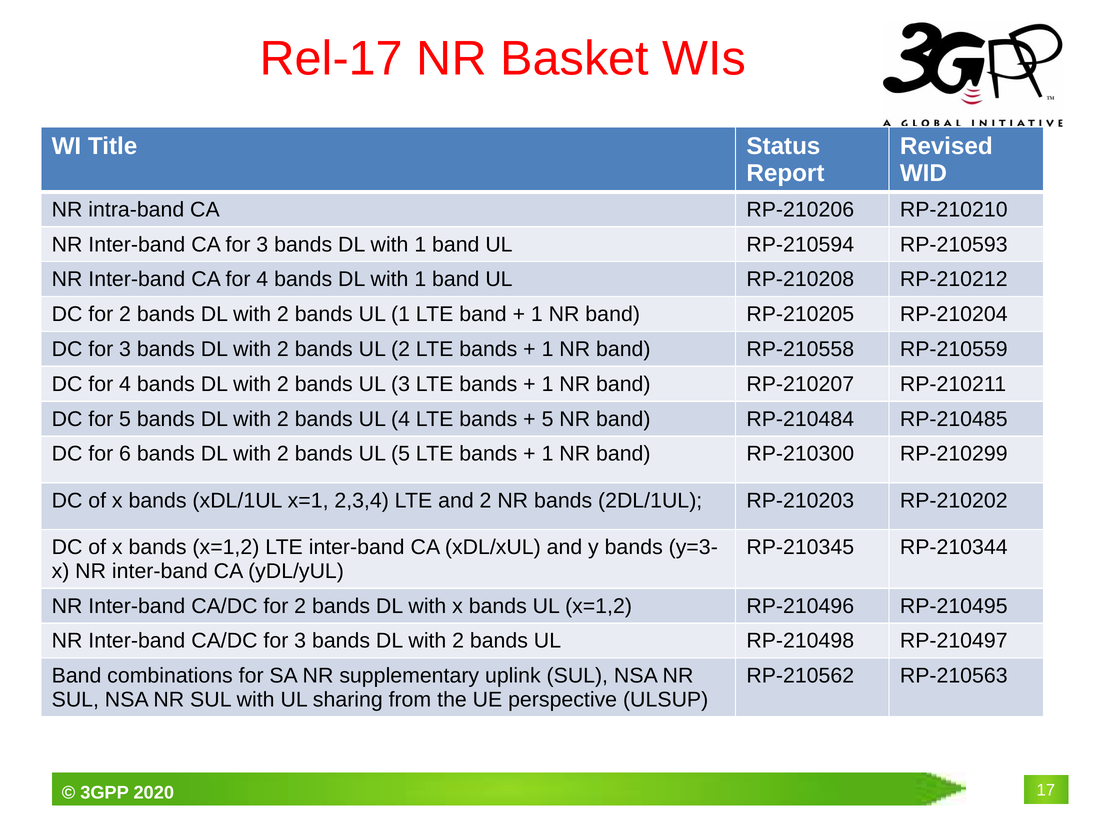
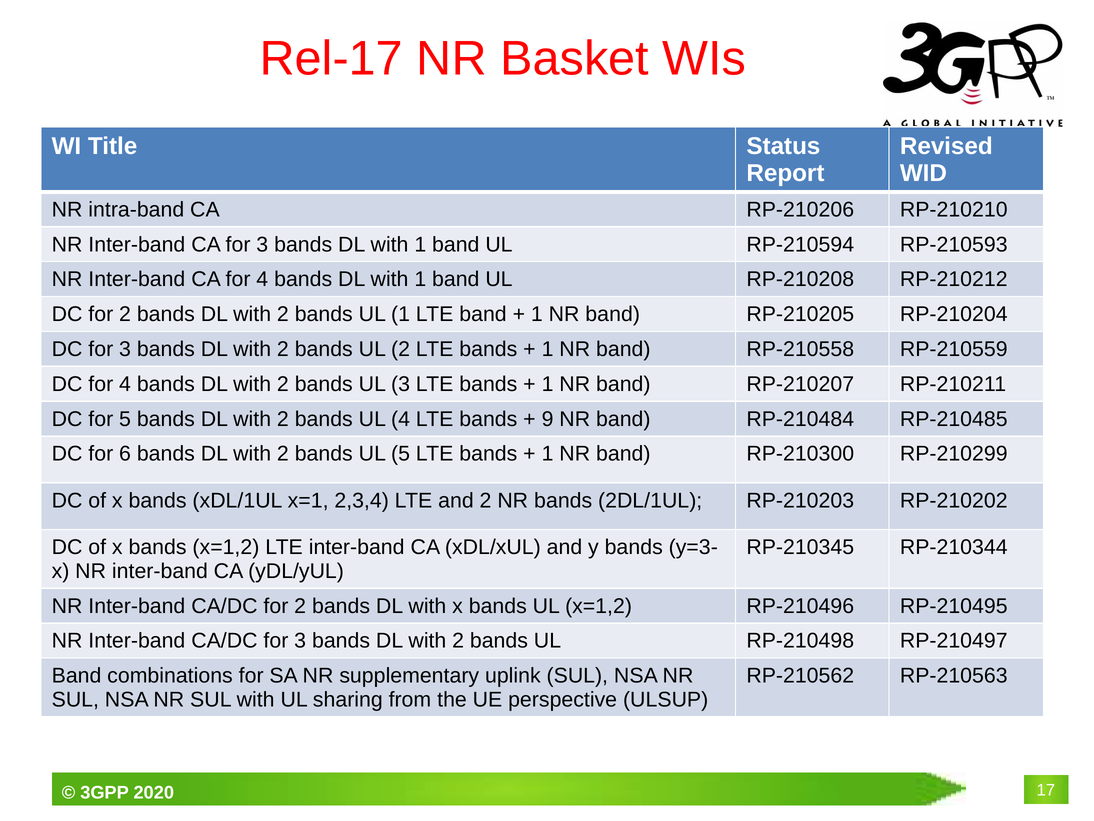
5 at (548, 419): 5 -> 9
